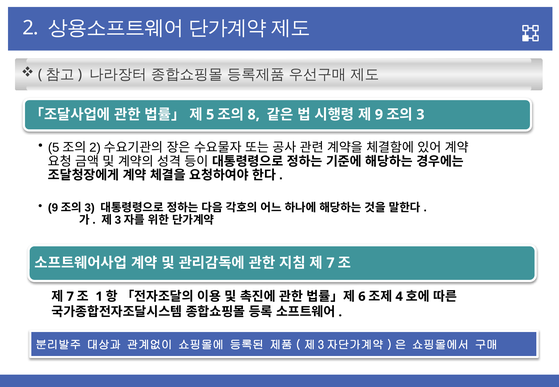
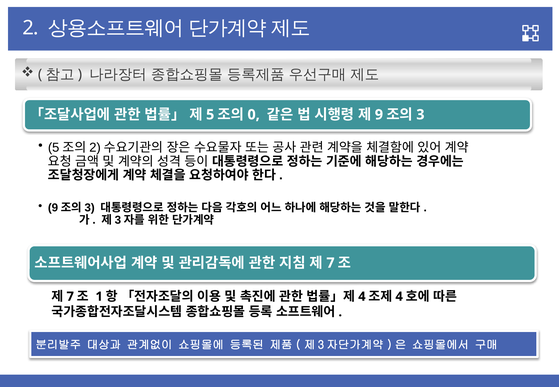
8: 8 -> 0
6 at (362, 297): 6 -> 4
